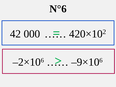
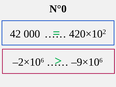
N°6: N°6 -> N°0
